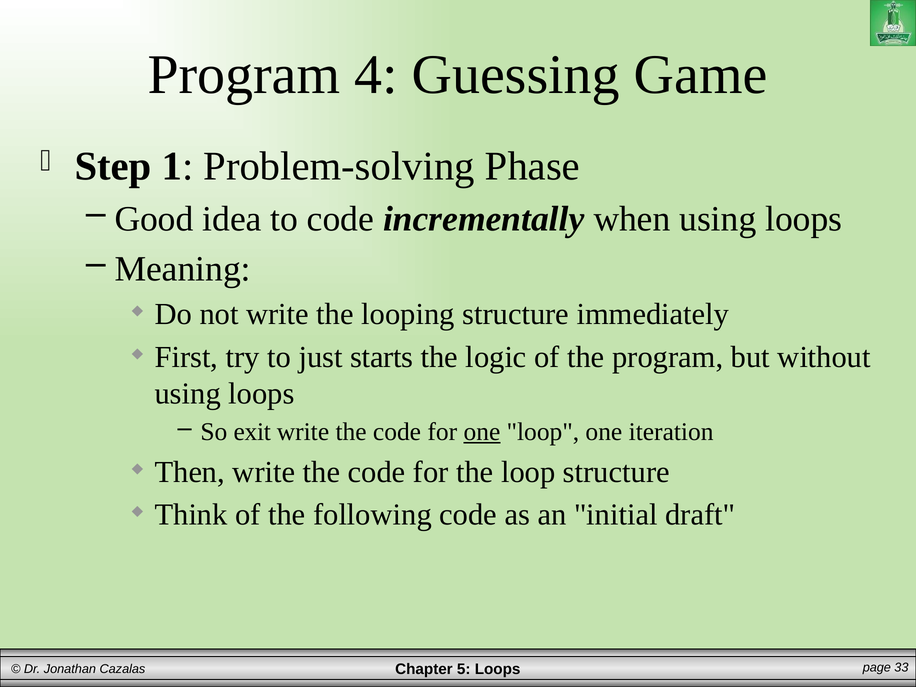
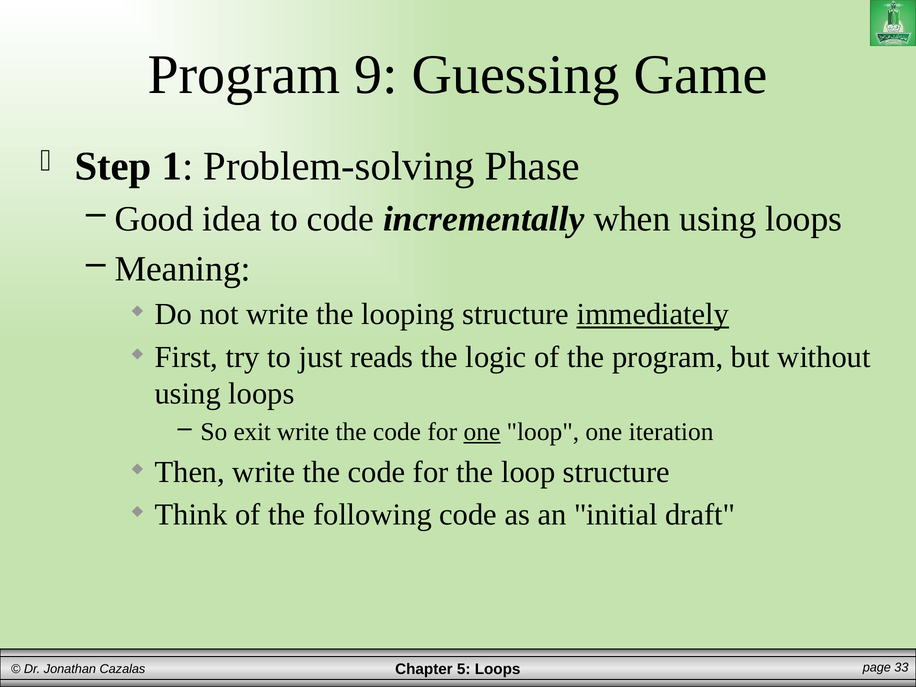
4: 4 -> 9
immediately underline: none -> present
starts: starts -> reads
